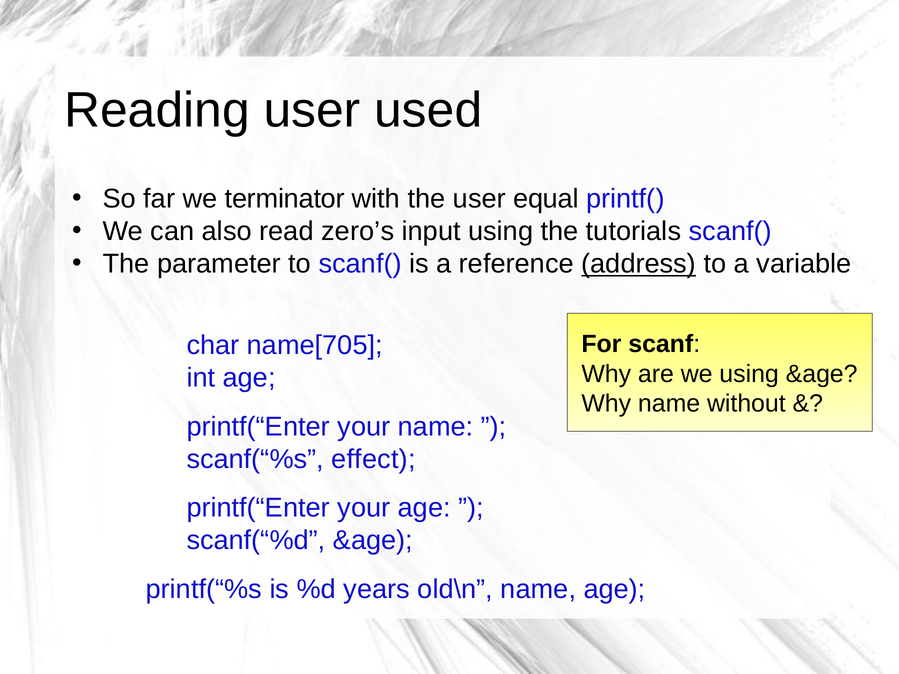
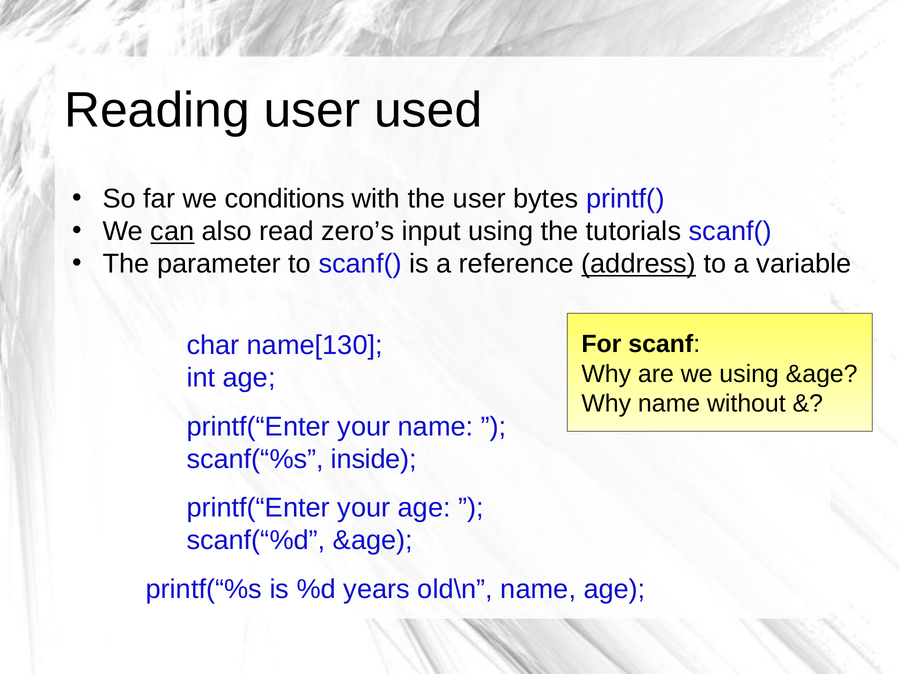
terminator: terminator -> conditions
equal: equal -> bytes
can underline: none -> present
name[705: name[705 -> name[130
effect: effect -> inside
